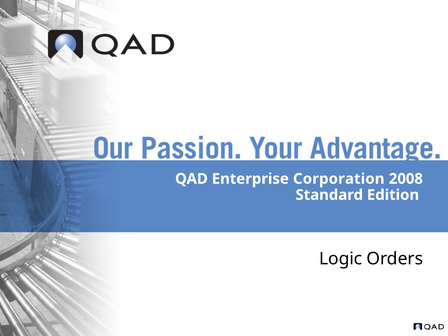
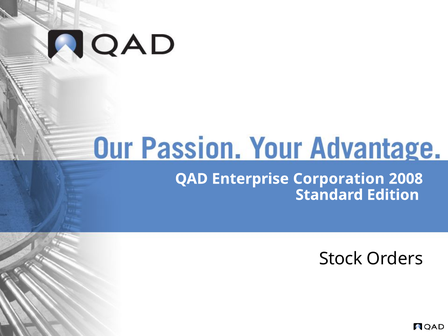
Logic: Logic -> Stock
